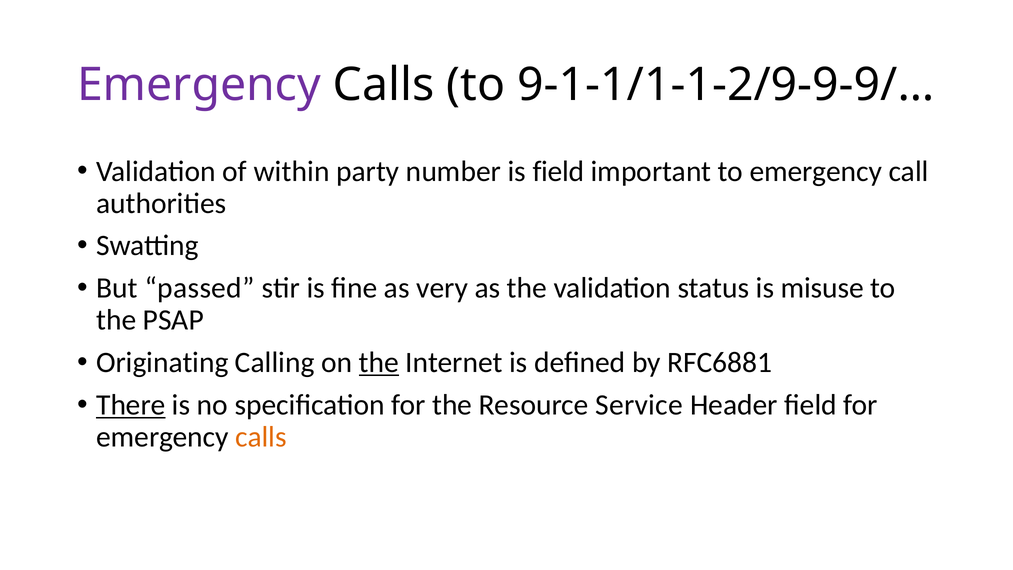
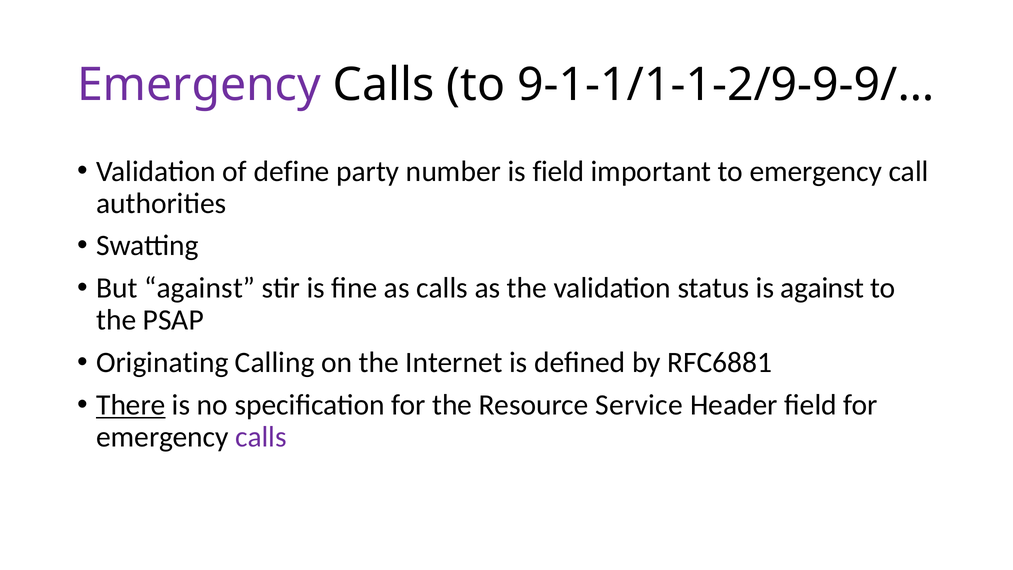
within: within -> define
But passed: passed -> against
as very: very -> calls
is misuse: misuse -> against
the at (379, 363) underline: present -> none
calls at (261, 437) colour: orange -> purple
